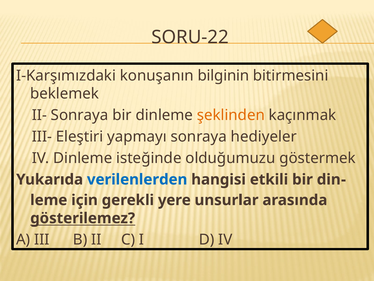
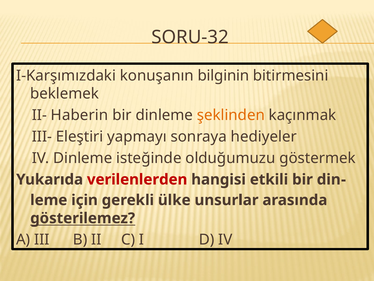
SORU-22: SORU-22 -> SORU-32
II- Sonraya: Sonraya -> Haberin
verilenlerden colour: blue -> red
yere: yere -> ülke
